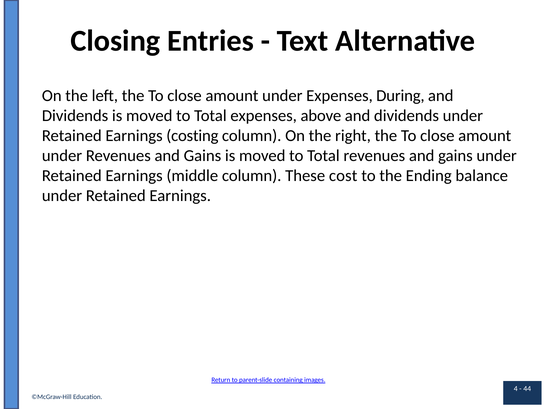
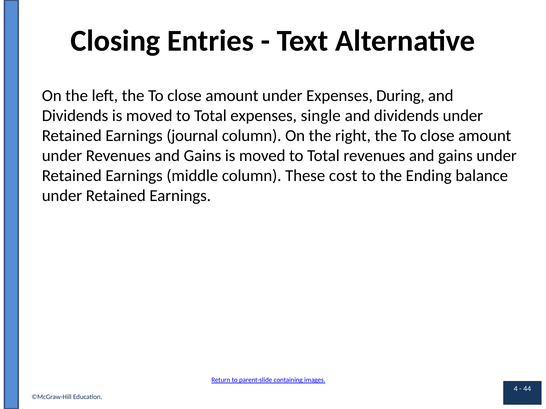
above: above -> single
costing: costing -> journal
